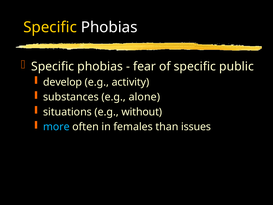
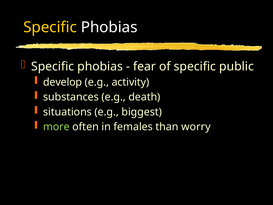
alone: alone -> death
without: without -> biggest
more colour: light blue -> light green
issues: issues -> worry
